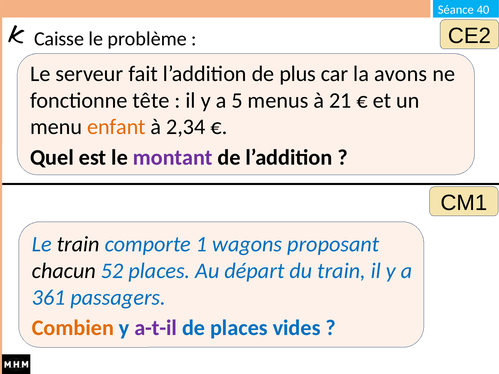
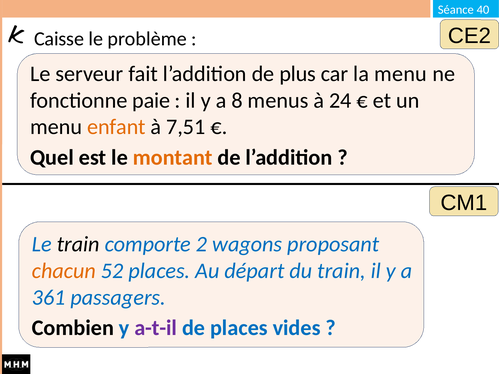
la avons: avons -> menu
tête: tête -> paie
5: 5 -> 8
21: 21 -> 24
2,34: 2,34 -> 7,51
montant colour: purple -> orange
1: 1 -> 2
chacun colour: black -> orange
Combien colour: orange -> black
